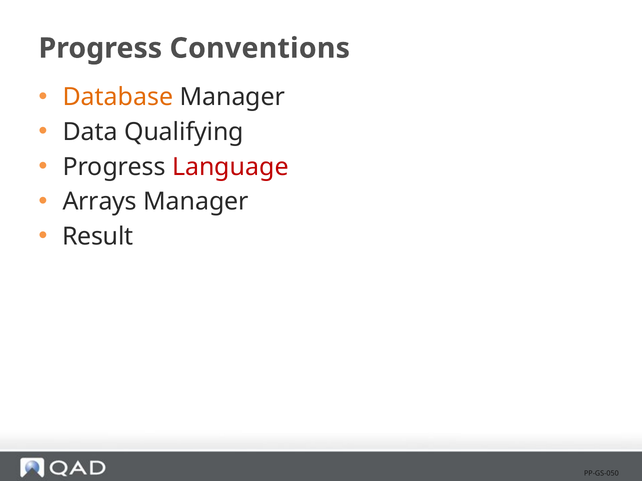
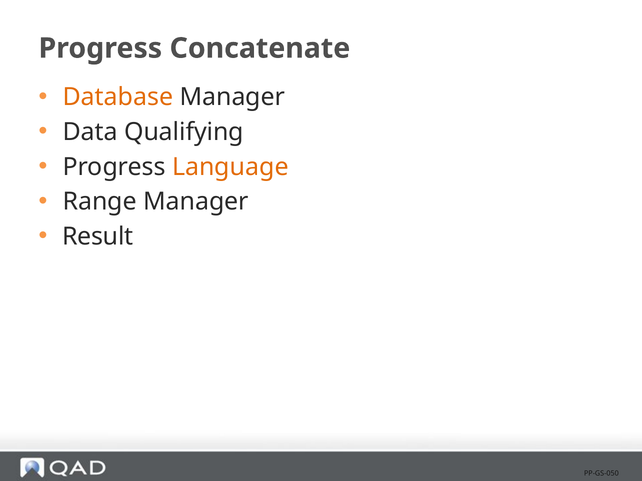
Conventions: Conventions -> Concatenate
Language colour: red -> orange
Arrays: Arrays -> Range
